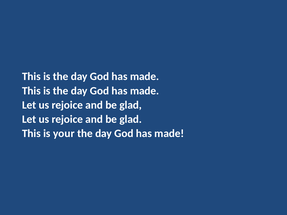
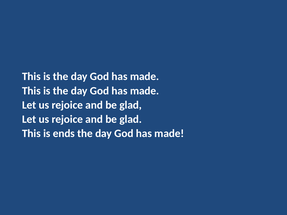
your: your -> ends
